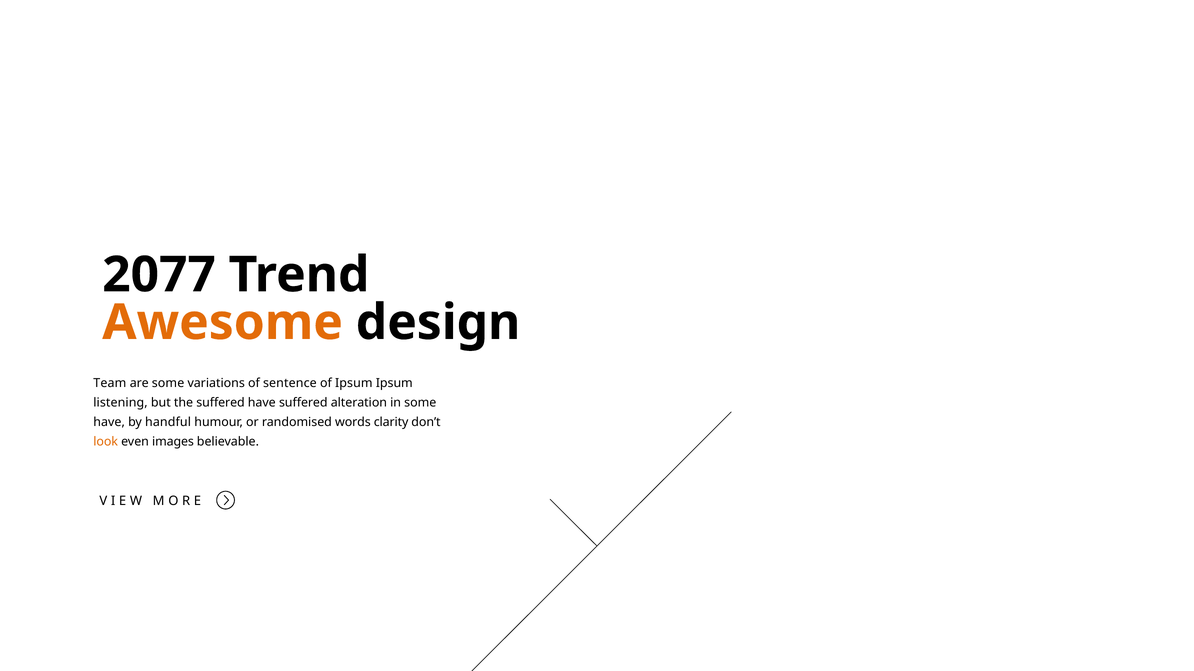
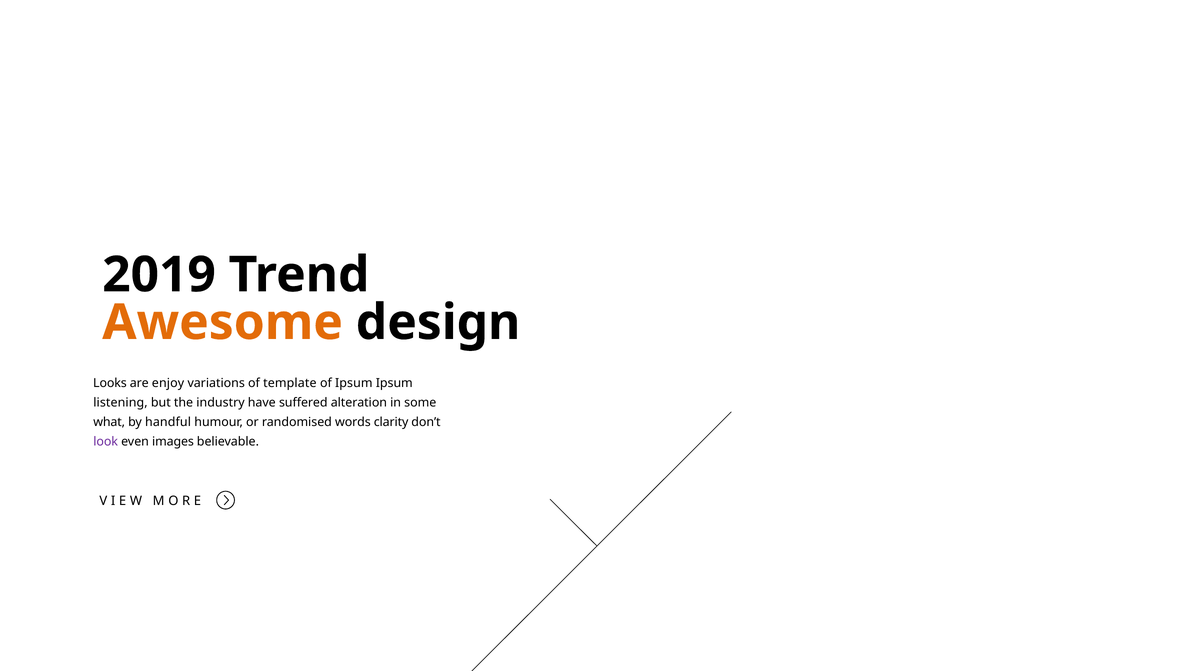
2077: 2077 -> 2019
Team: Team -> Looks
are some: some -> enjoy
sentence: sentence -> template
the suffered: suffered -> industry
have at (109, 422): have -> what
look colour: orange -> purple
